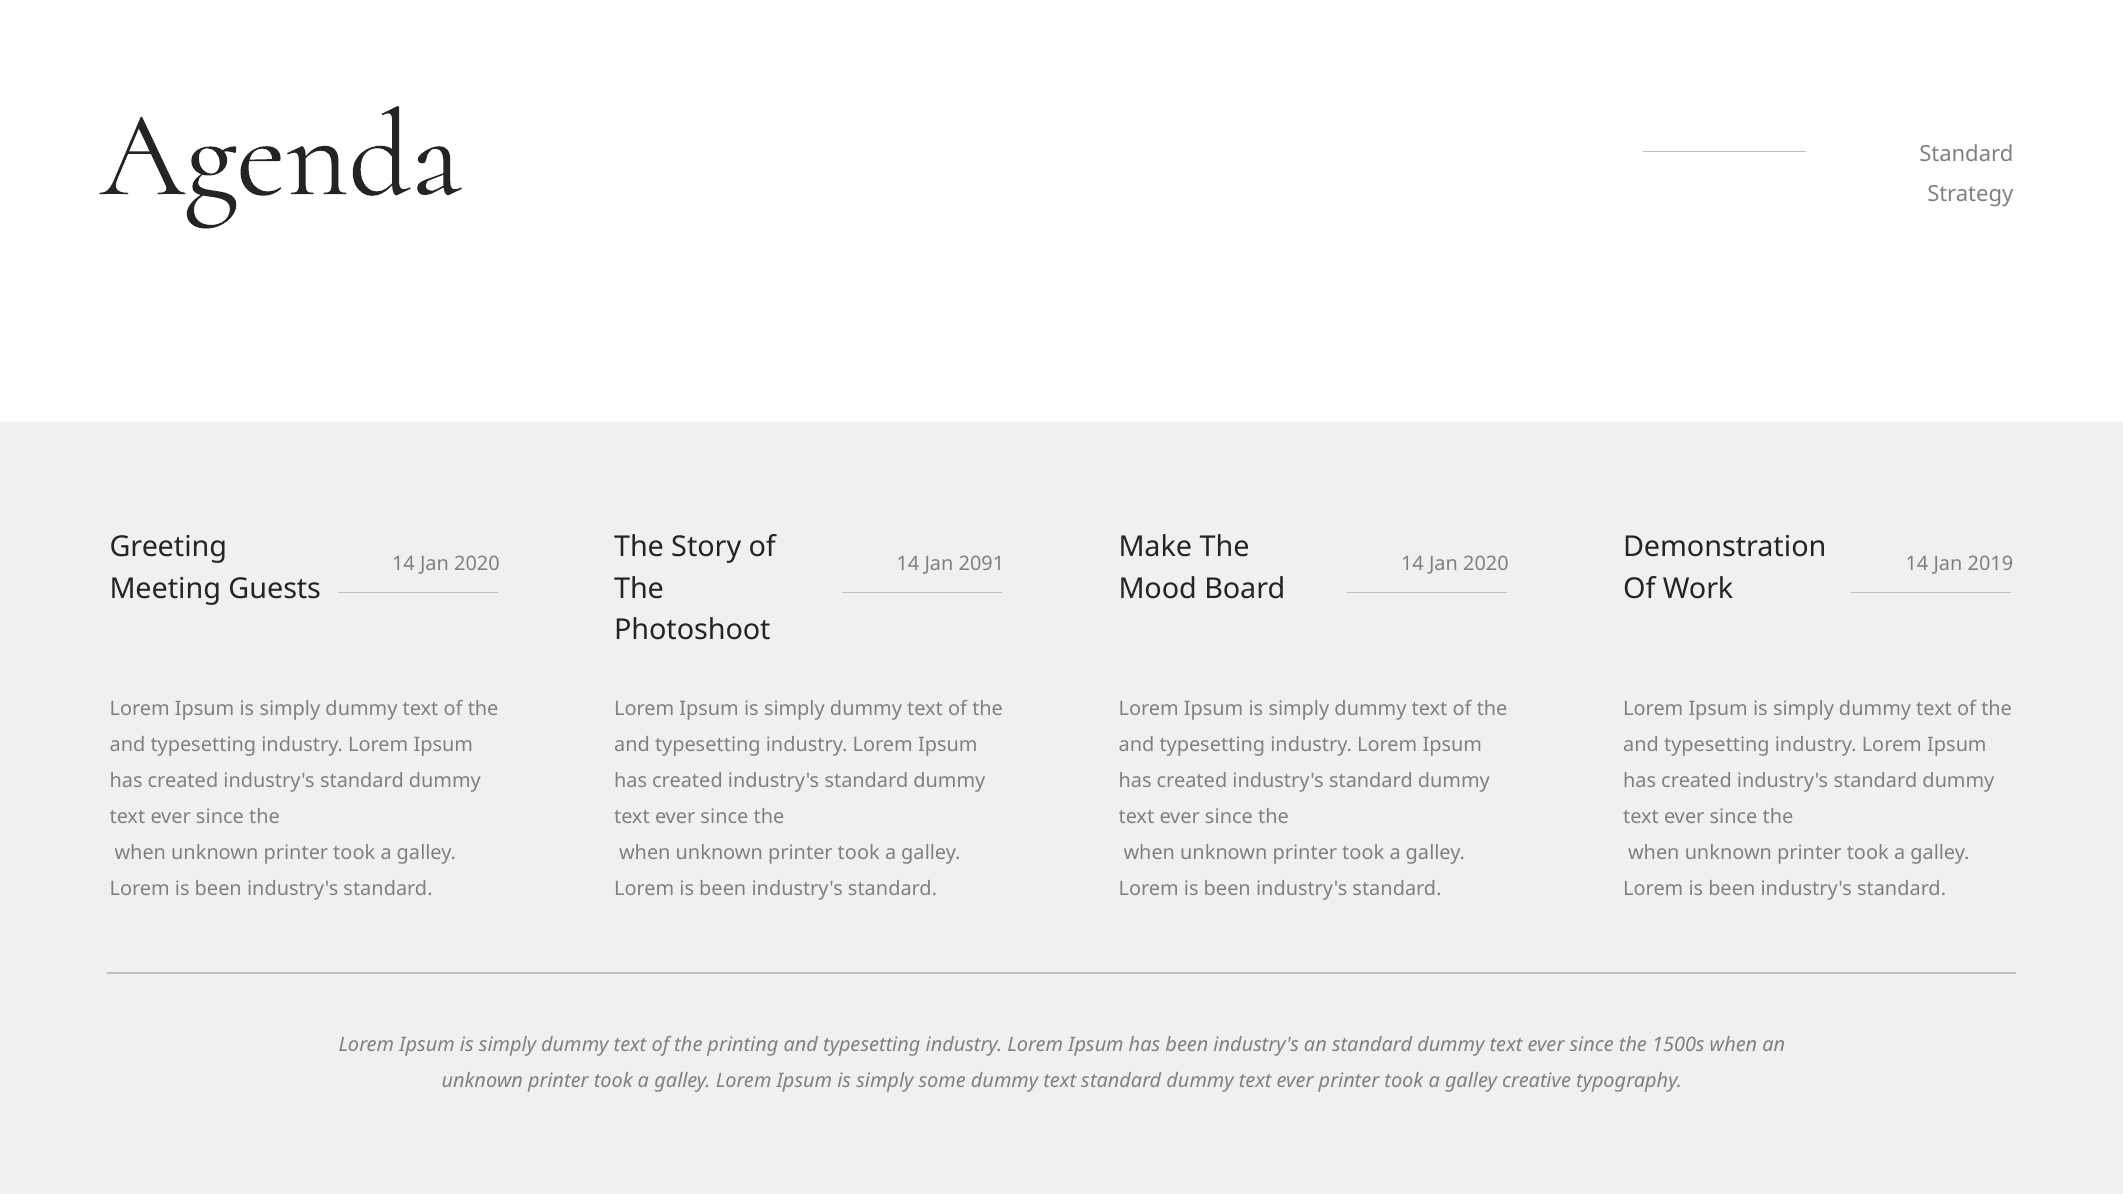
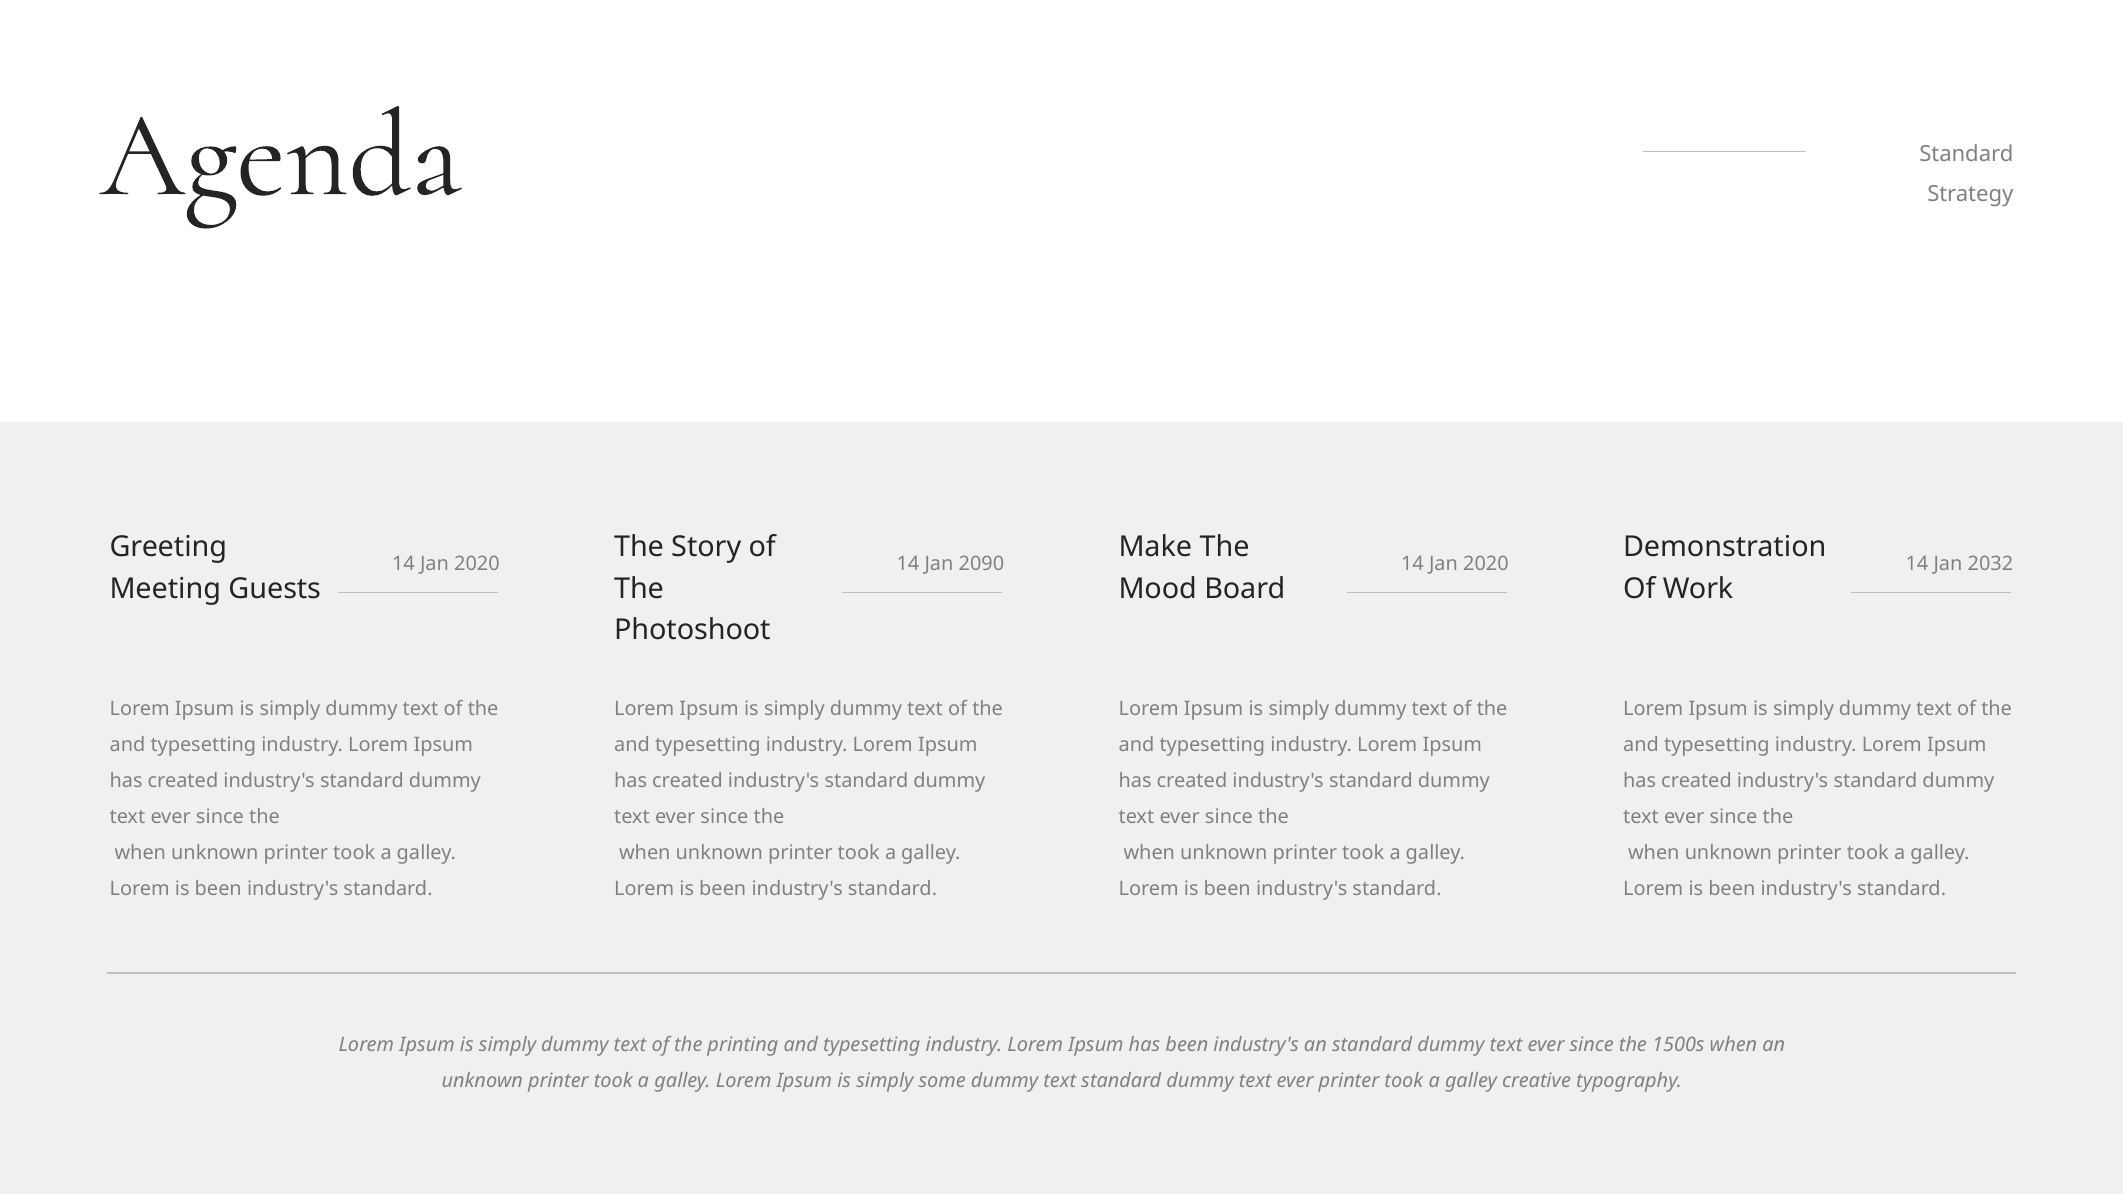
2091: 2091 -> 2090
2019: 2019 -> 2032
